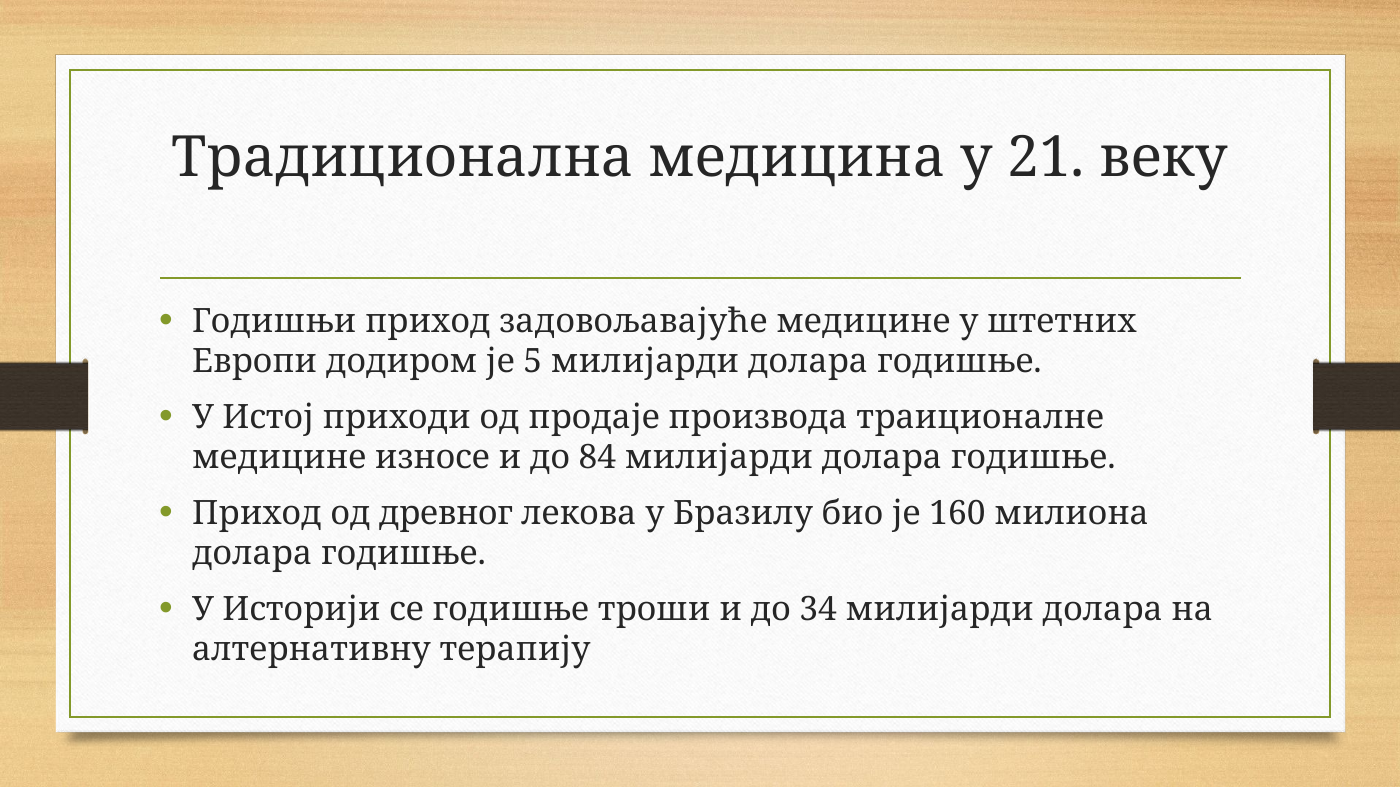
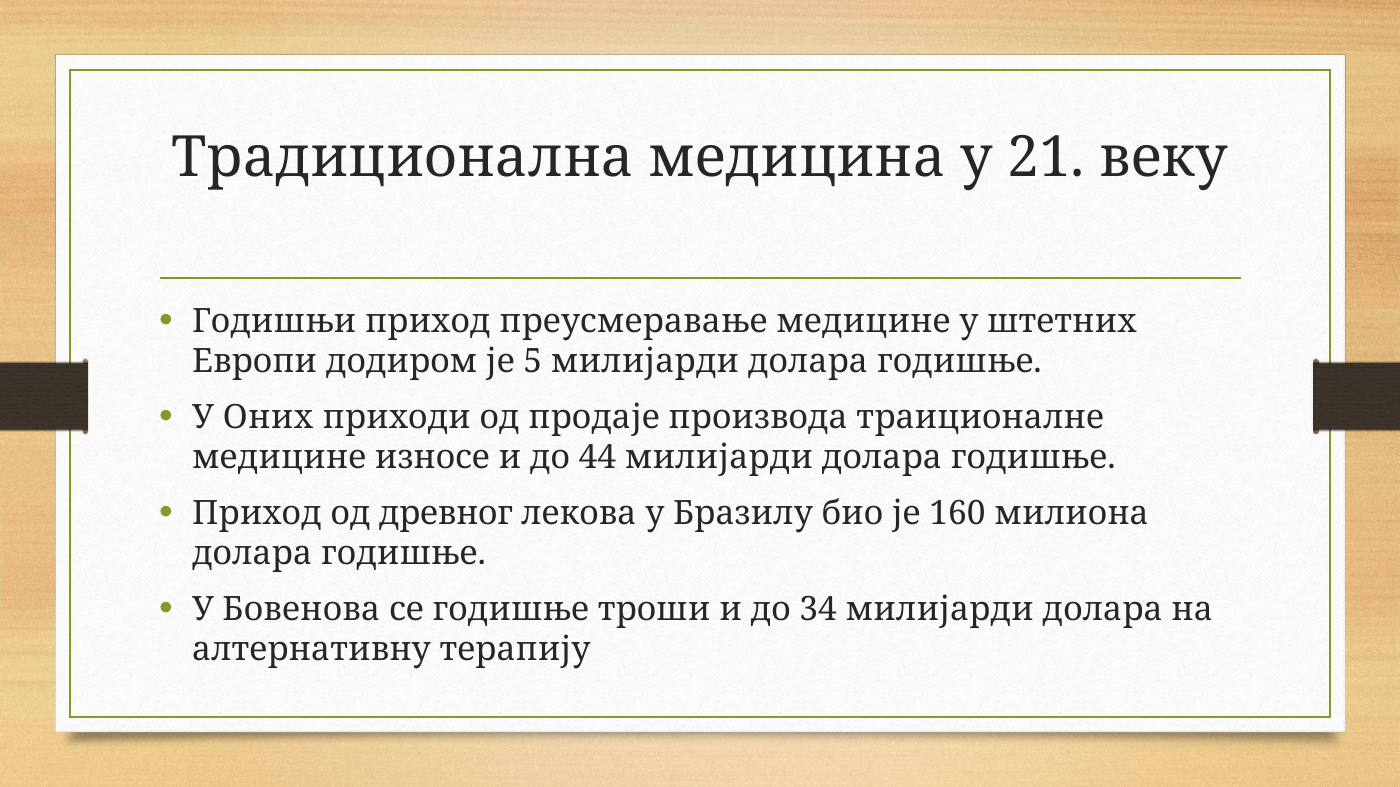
задовољавајуће: задовољавајуће -> преусмеравање
Истој: Истој -> Оних
84: 84 -> 44
Историји: Историји -> Бовенова
